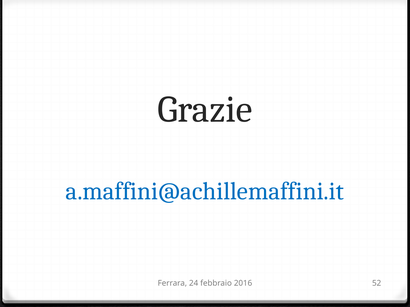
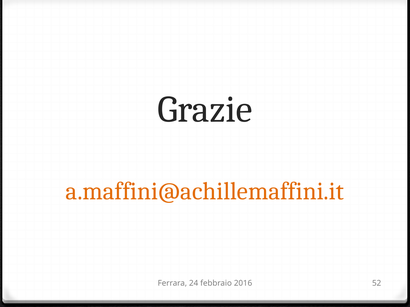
a.maffini@achillemaffini.it colour: blue -> orange
